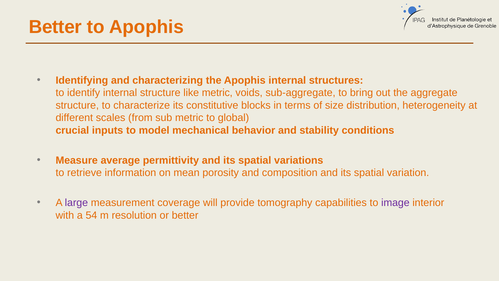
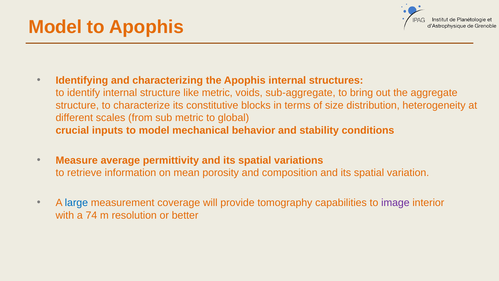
Better at (55, 27): Better -> Model
large colour: purple -> blue
54: 54 -> 74
